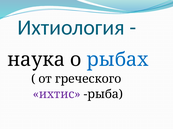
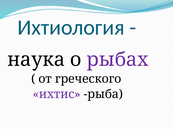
рыбах colour: blue -> purple
